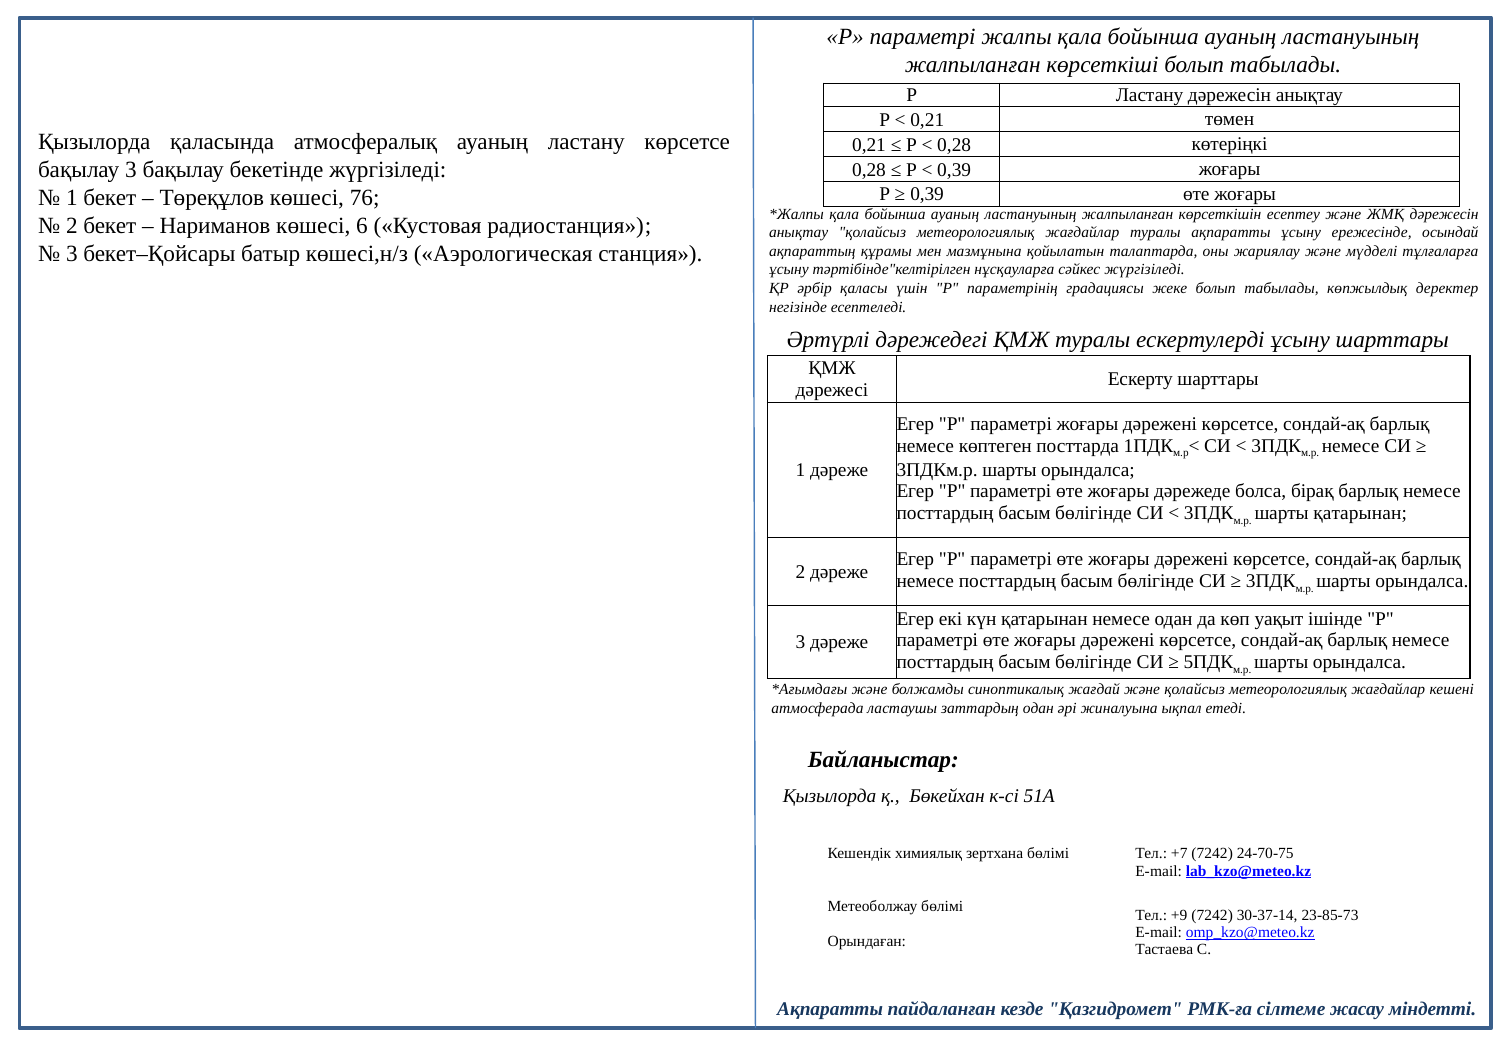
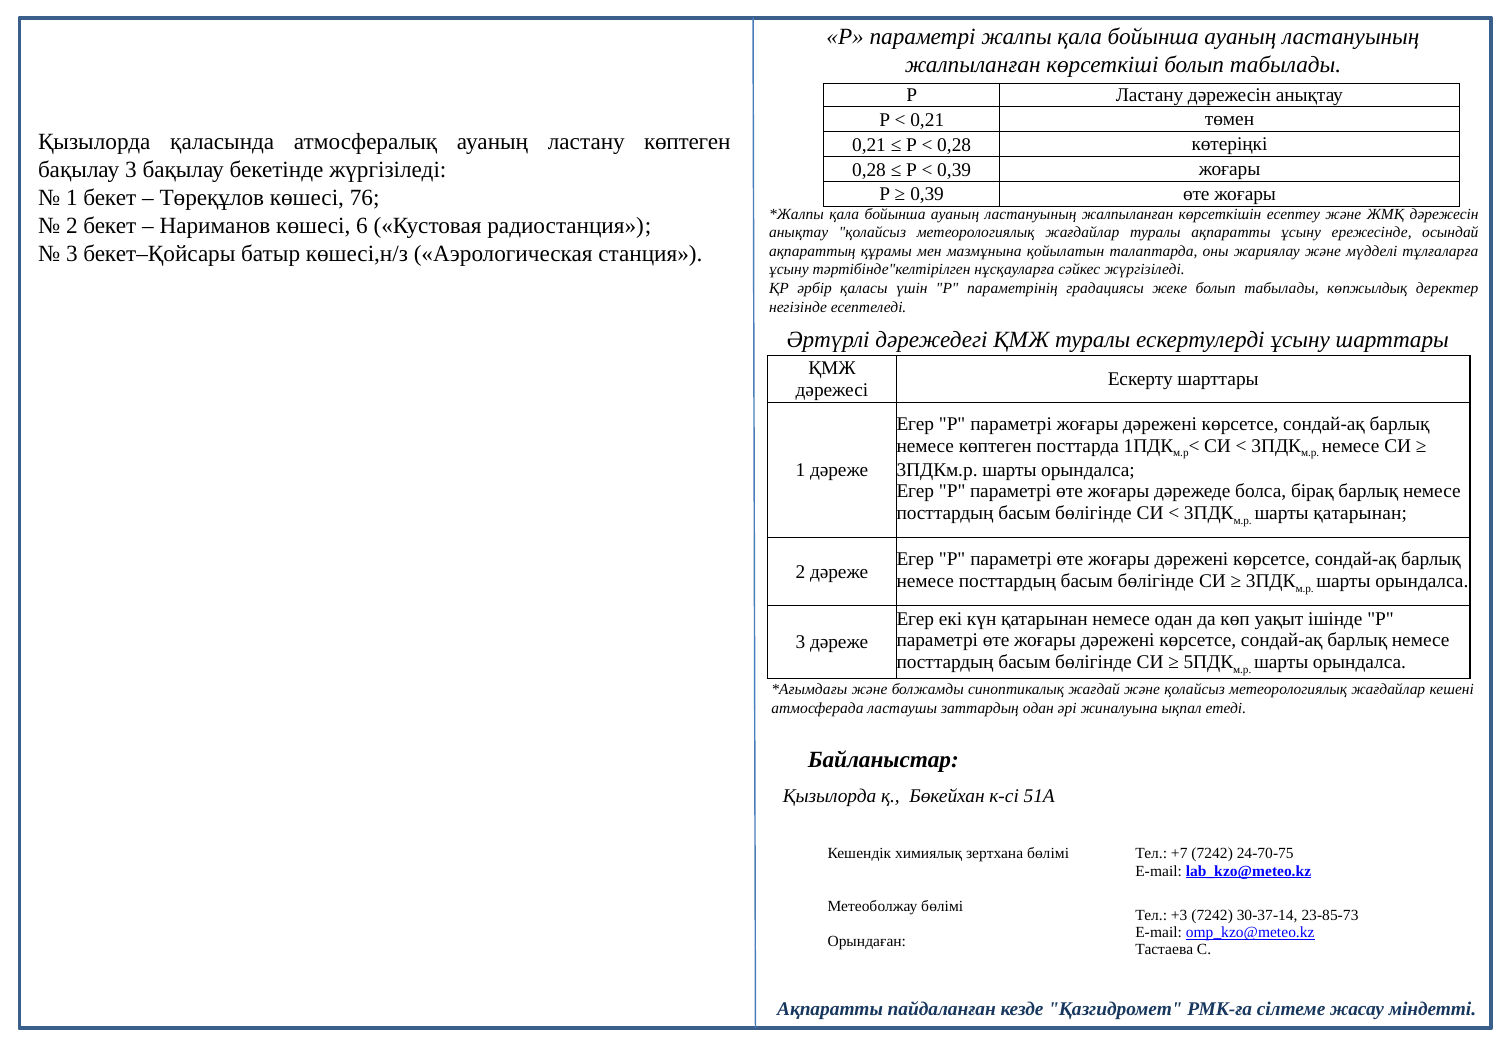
ластану көрсетсе: көрсетсе -> көптеген
+9: +9 -> +3
